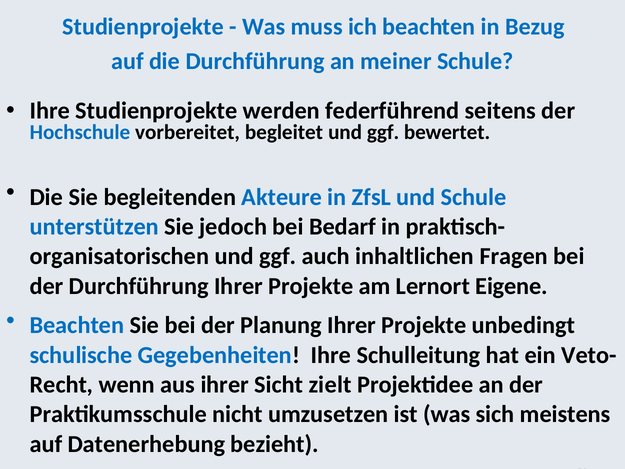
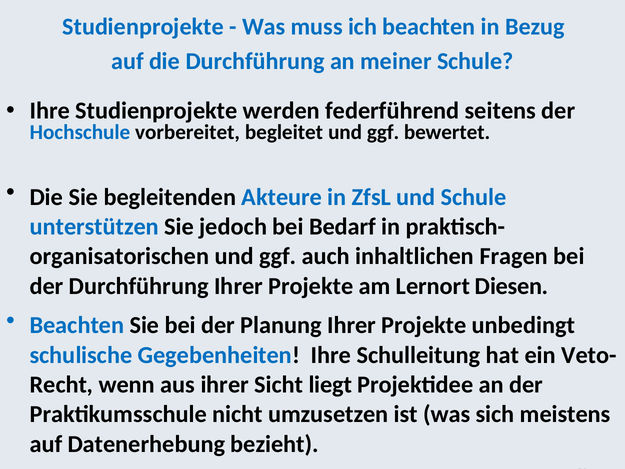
Eigene: Eigene -> Diesen
zielt: zielt -> liegt
